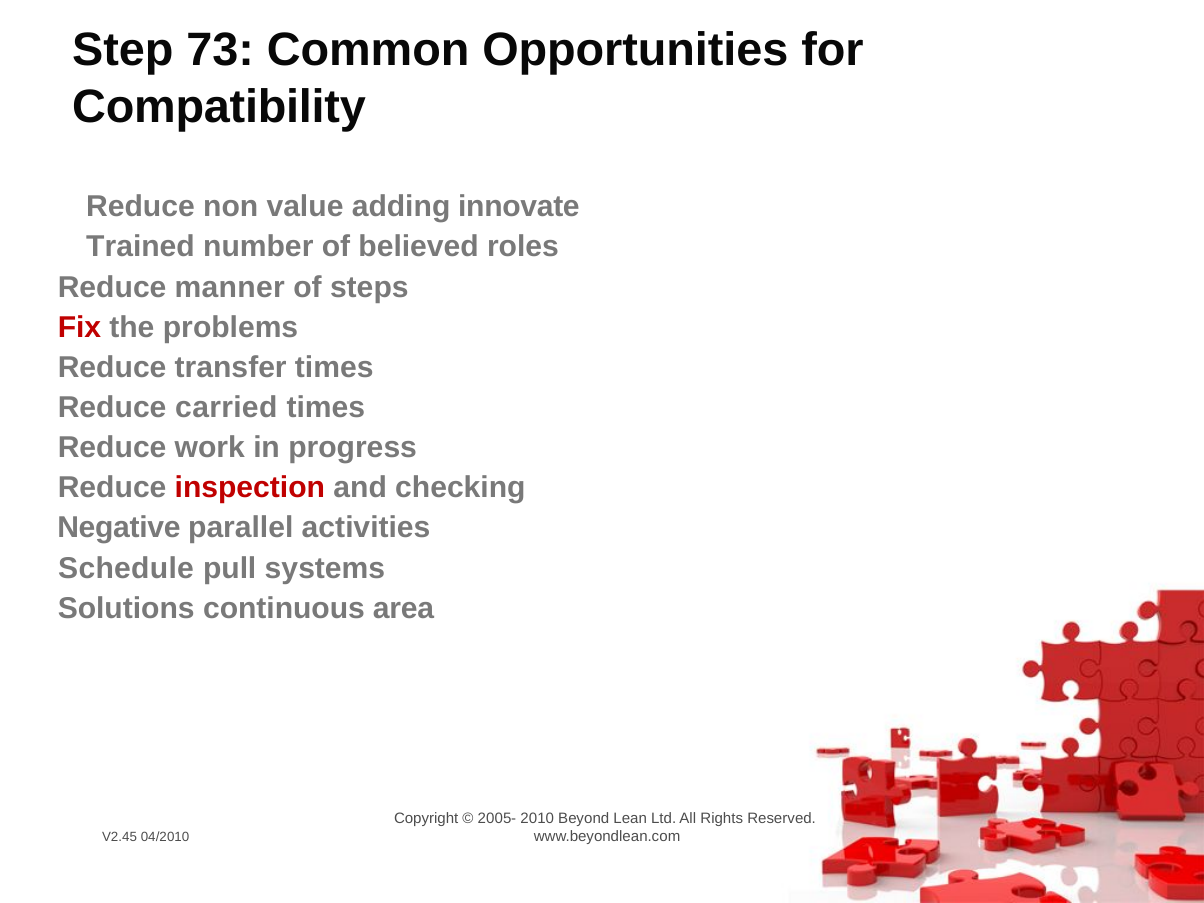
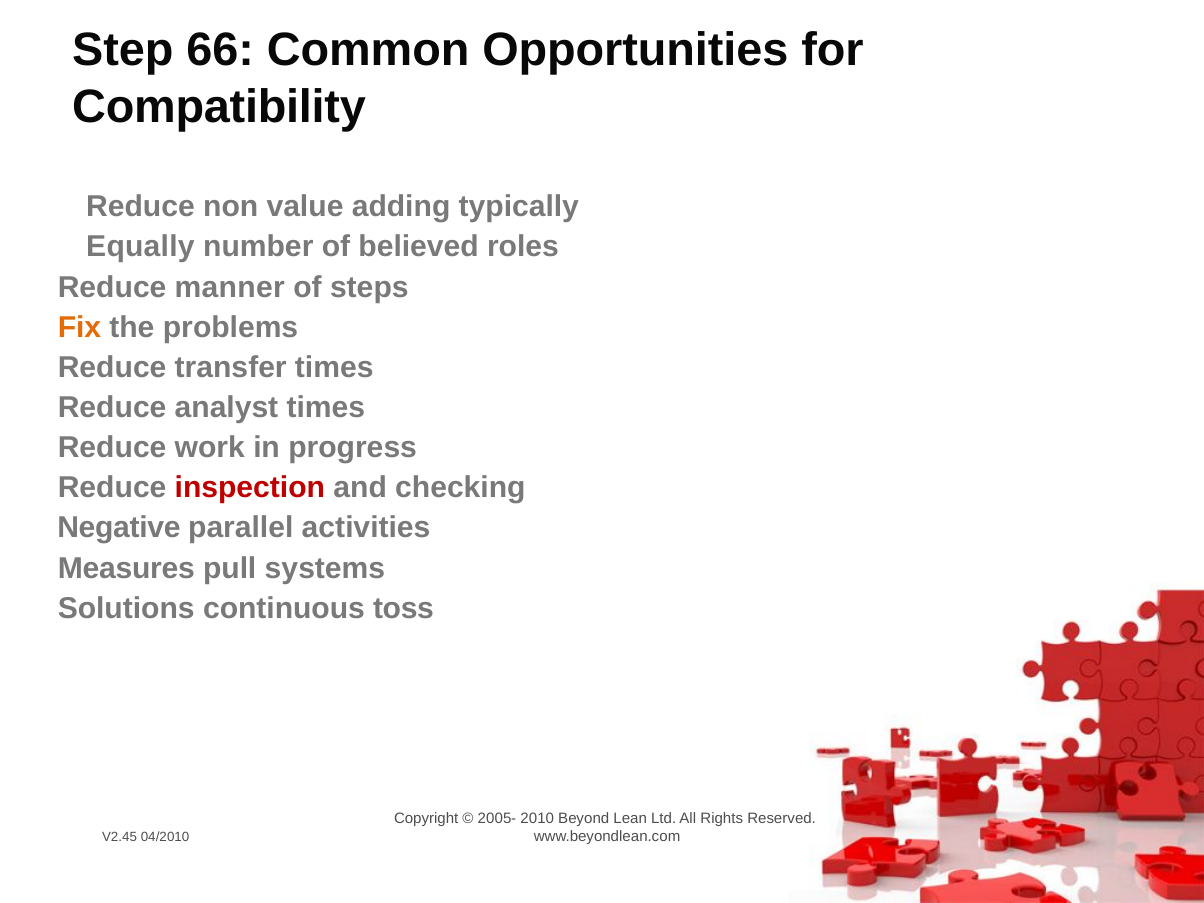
73: 73 -> 66
innovate: innovate -> typically
Trained: Trained -> Equally
Fix colour: red -> orange
carried: carried -> analyst
Schedule: Schedule -> Measures
area: area -> toss
